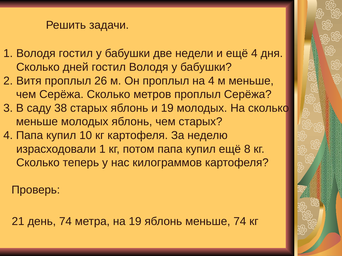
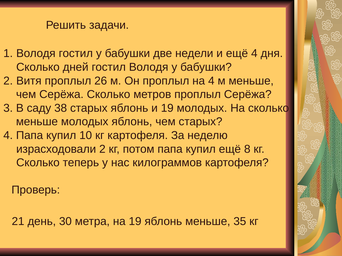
израсходовали 1: 1 -> 2
день 74: 74 -> 30
меньше 74: 74 -> 35
